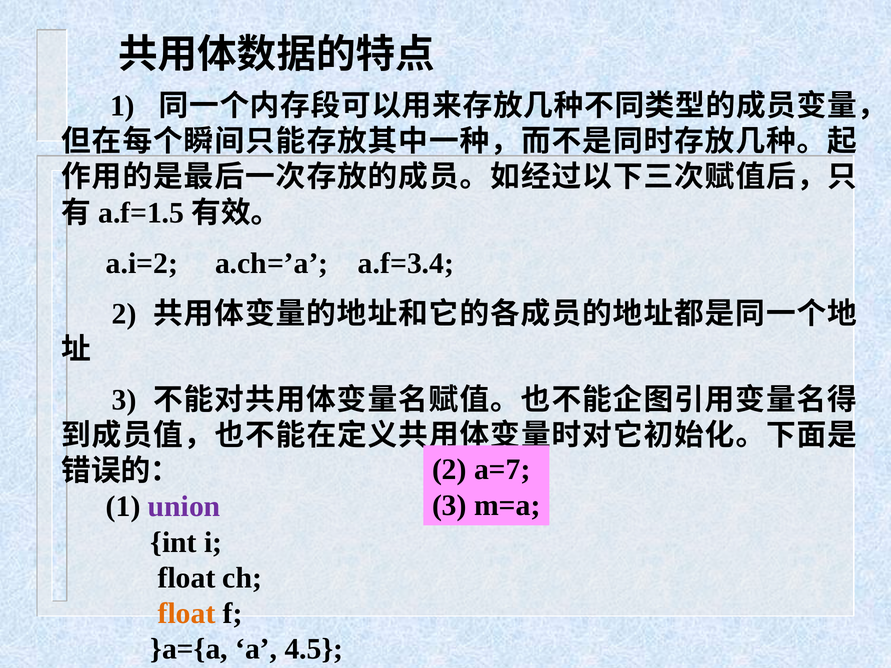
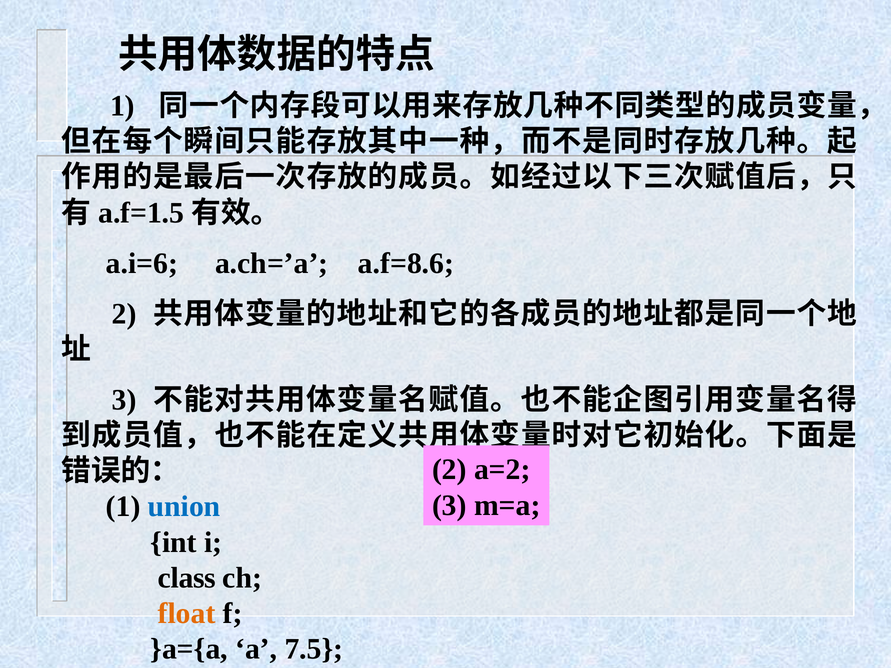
a.i=2: a.i=2 -> a.i=6
a.f=3.4: a.f=3.4 -> a.f=8.6
a=7: a=7 -> a=2
union colour: purple -> blue
float at (187, 578): float -> class
4.5: 4.5 -> 7.5
